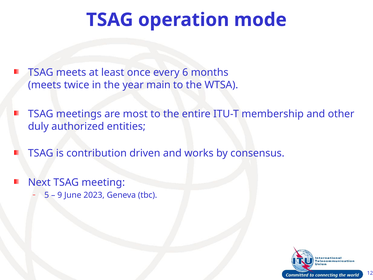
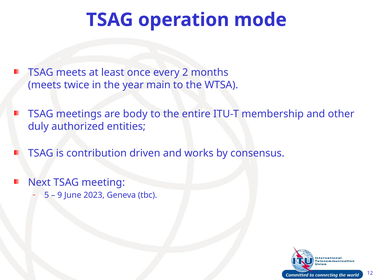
6: 6 -> 2
most: most -> body
